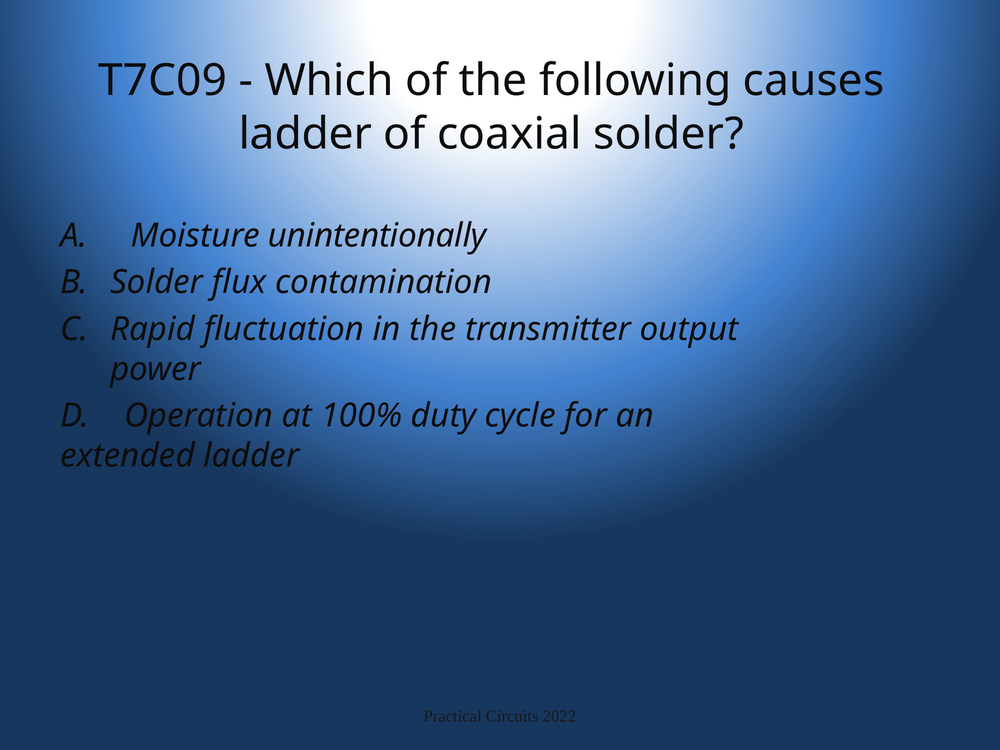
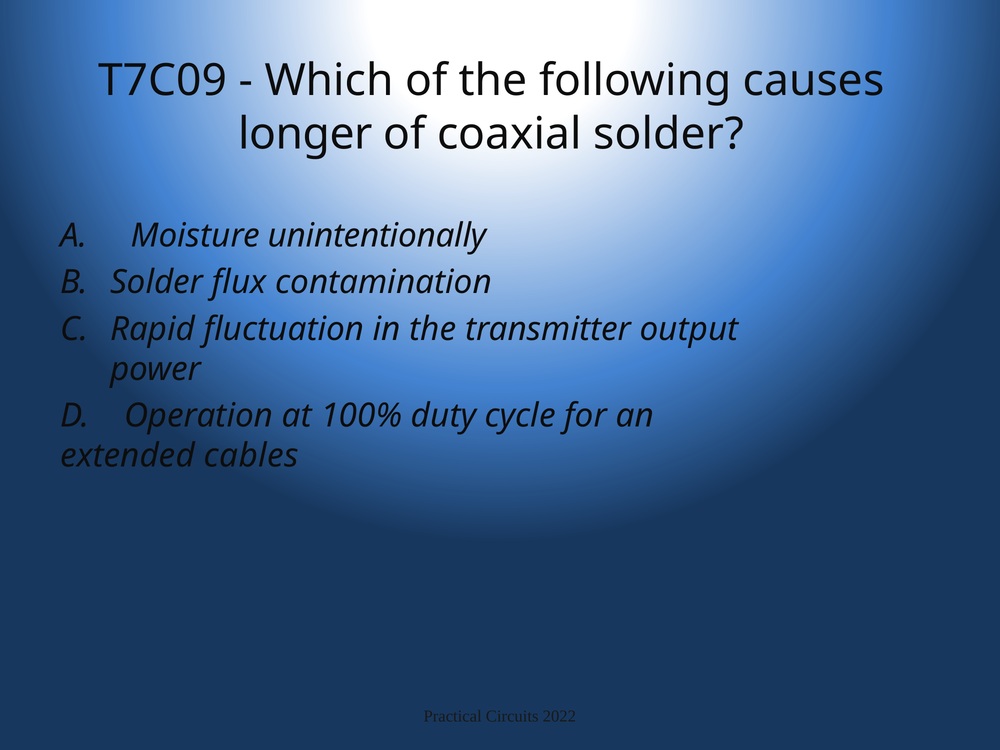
ladder at (305, 134): ladder -> longer
extended ladder: ladder -> cables
